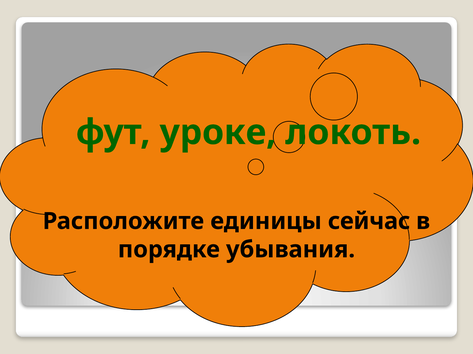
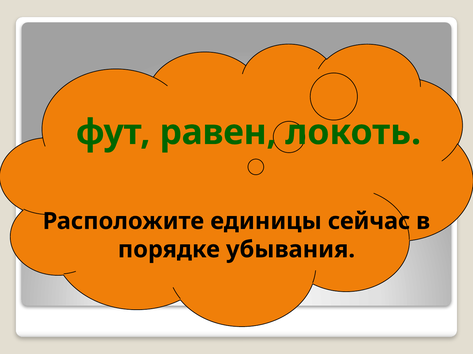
уроке: уроке -> равен
